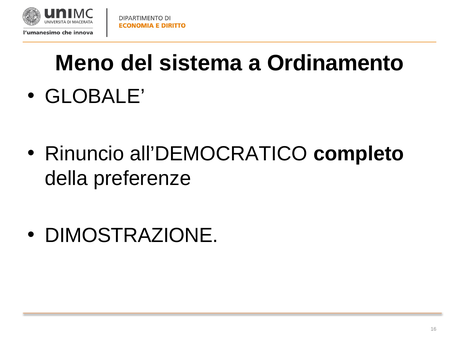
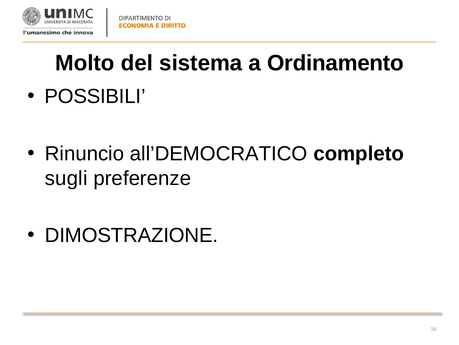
Meno: Meno -> Molto
GLOBALE: GLOBALE -> POSSIBILI
della: della -> sugli
